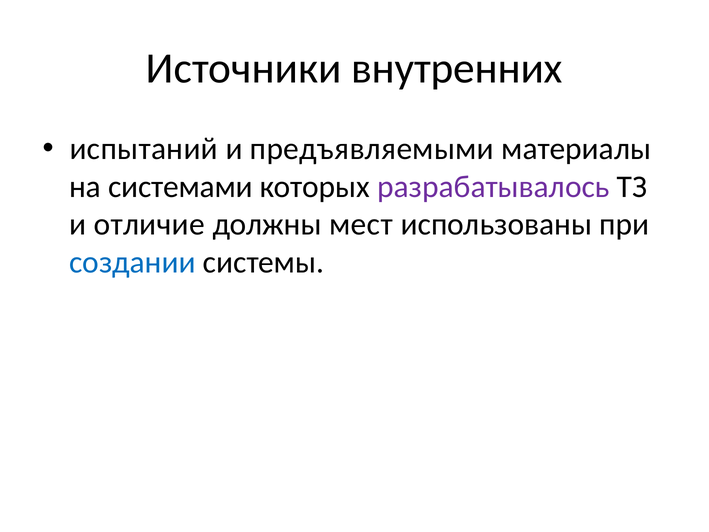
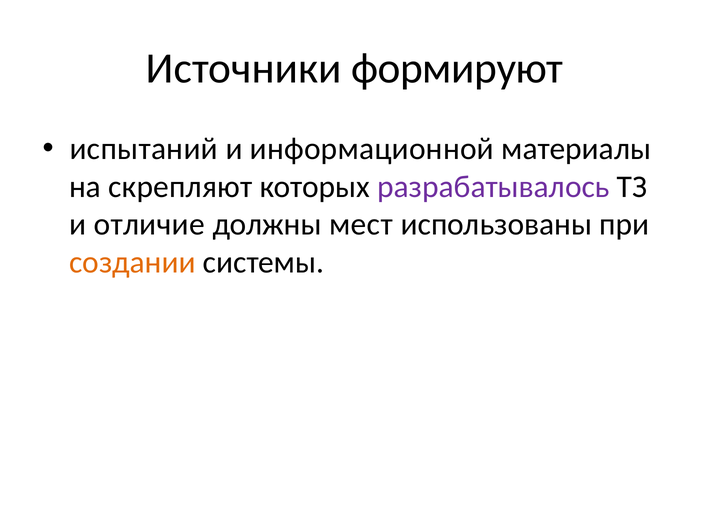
внутренних: внутренних -> формируют
предъявляемыми: предъявляемыми -> информационной
системами: системами -> скрепляют
создании colour: blue -> orange
